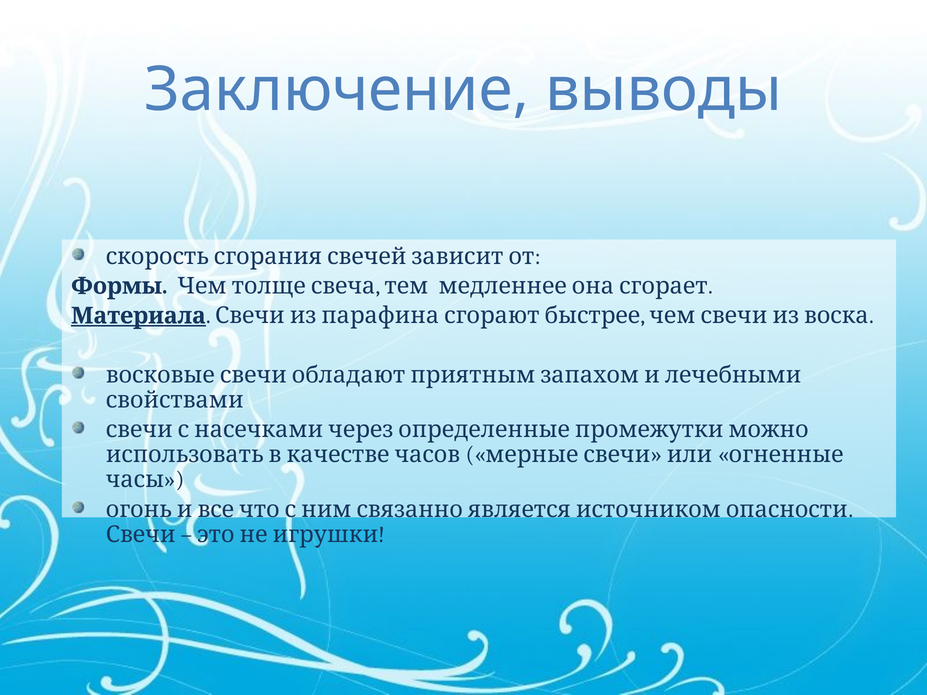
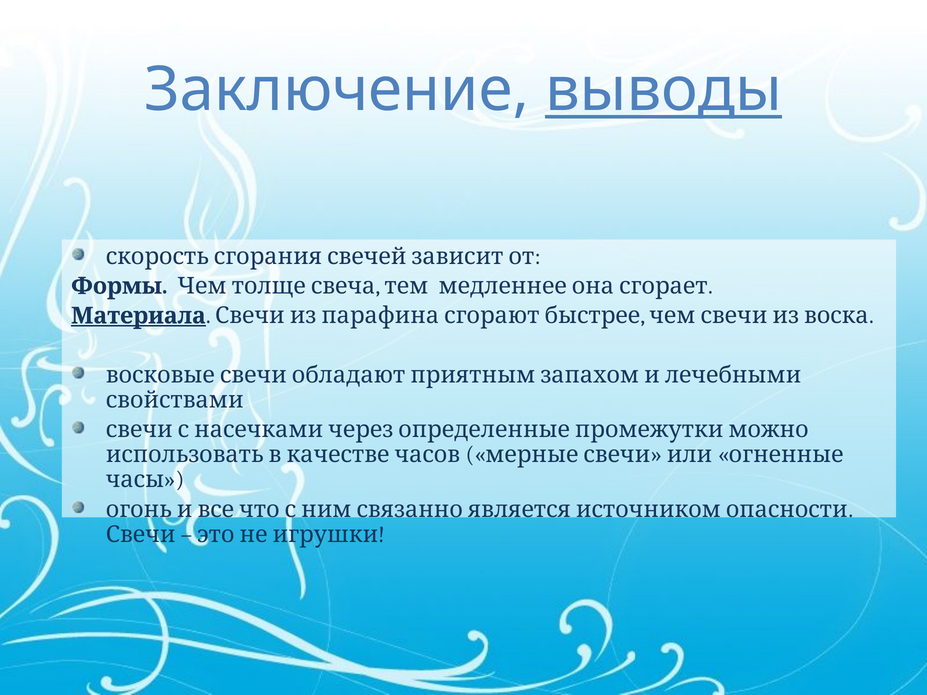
выводы underline: none -> present
